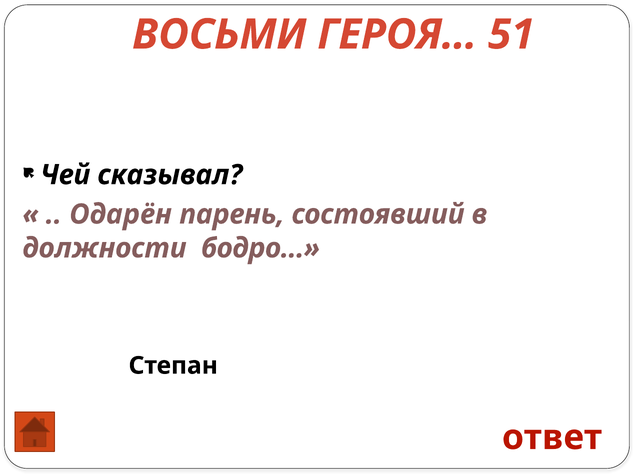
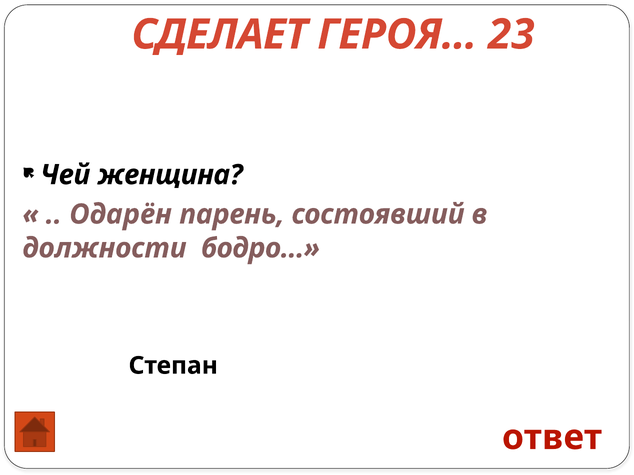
ВОСЬМИ: ВОСЬМИ -> СДЕЛАЕТ
51: 51 -> 23
сказывал: сказывал -> женщина
